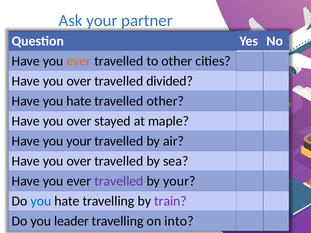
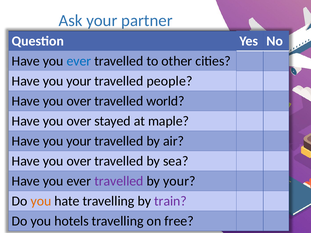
ever at (79, 61) colour: orange -> blue
over at (79, 81): over -> your
divided: divided -> people
hate at (79, 101): hate -> over
travelled other: other -> world
you at (41, 201) colour: blue -> orange
leader: leader -> hotels
into: into -> free
